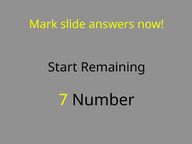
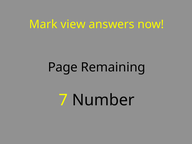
slide: slide -> view
Start: Start -> Page
